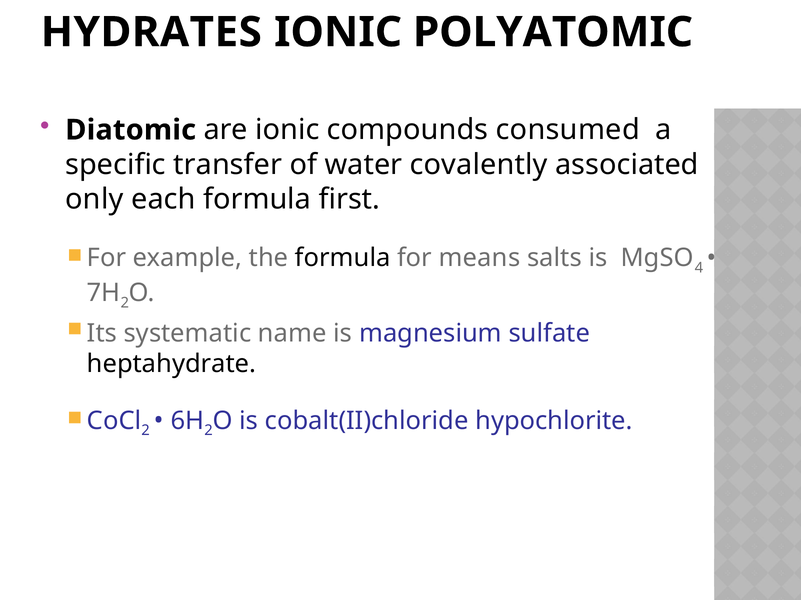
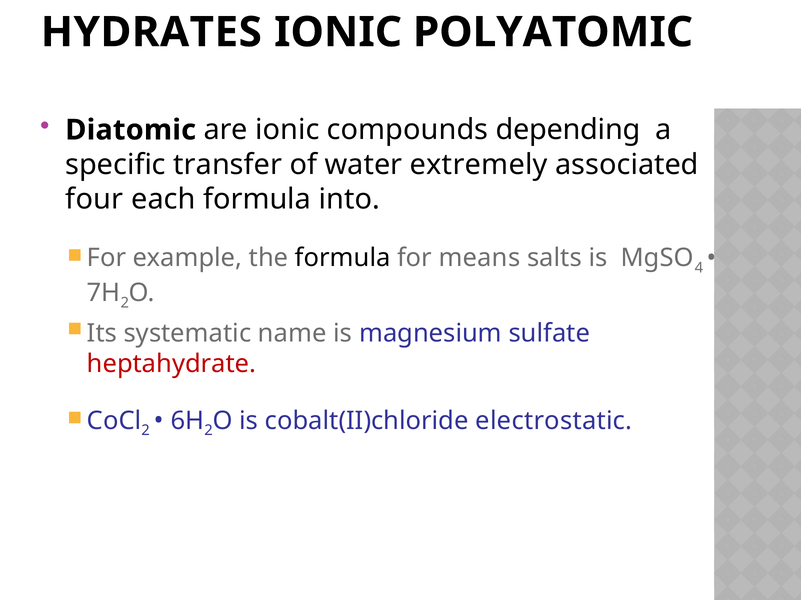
consumed: consumed -> depending
covalently: covalently -> extremely
only: only -> four
first: first -> into
heptahydrate colour: black -> red
hypochlorite: hypochlorite -> electrostatic
